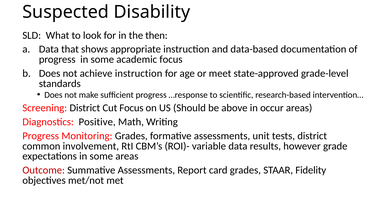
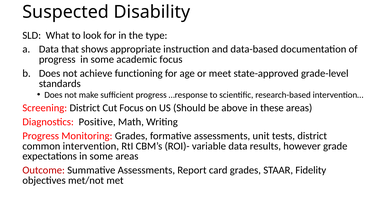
then: then -> type
achieve instruction: instruction -> functioning
occur: occur -> these
involvement: involvement -> intervention
